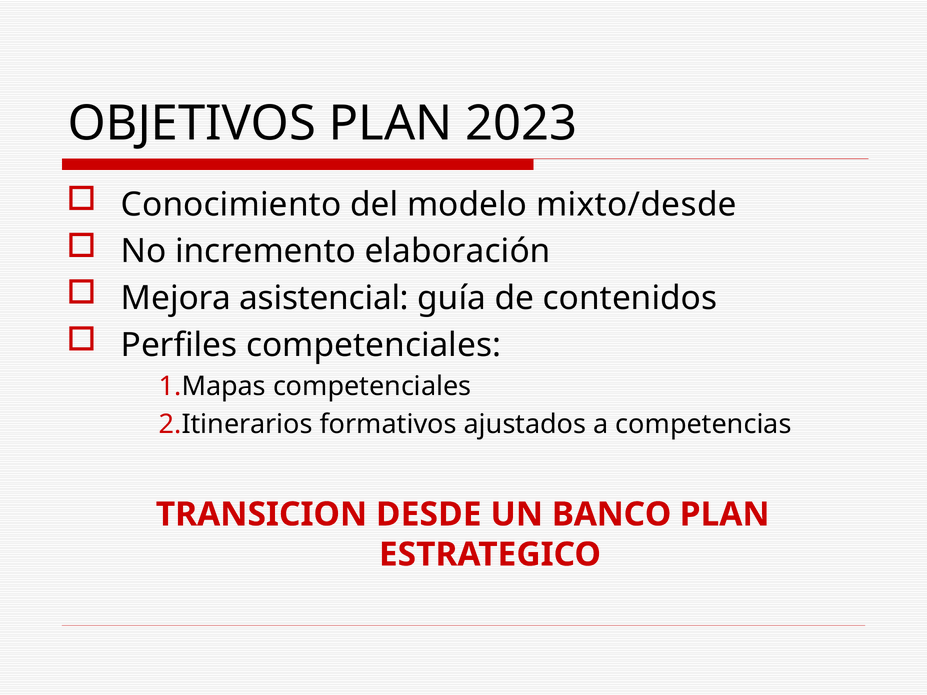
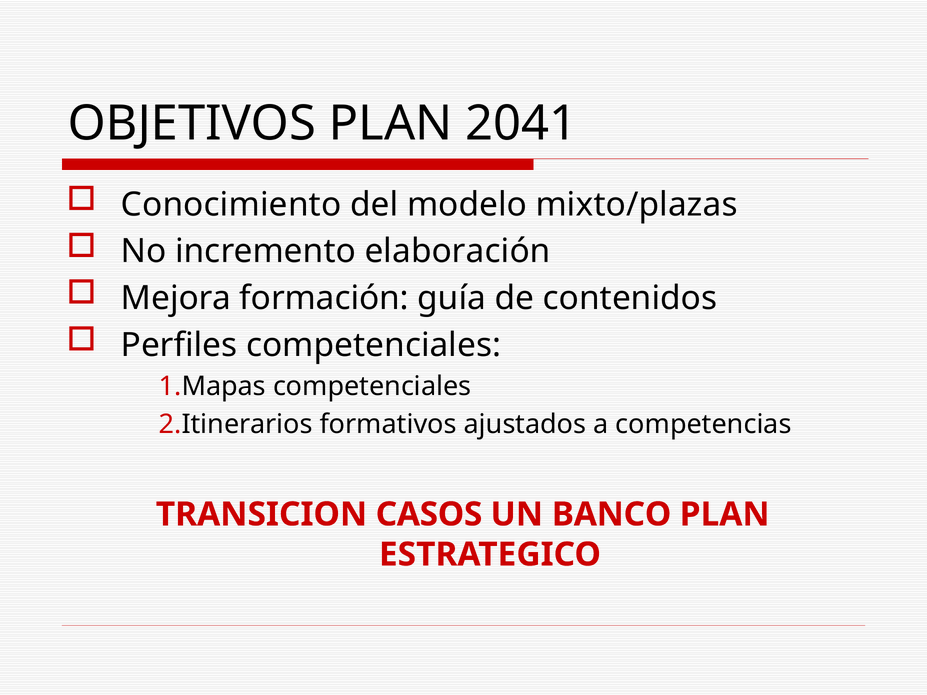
2023: 2023 -> 2041
mixto/desde: mixto/desde -> mixto/plazas
asistencial: asistencial -> formación
DESDE: DESDE -> CASOS
